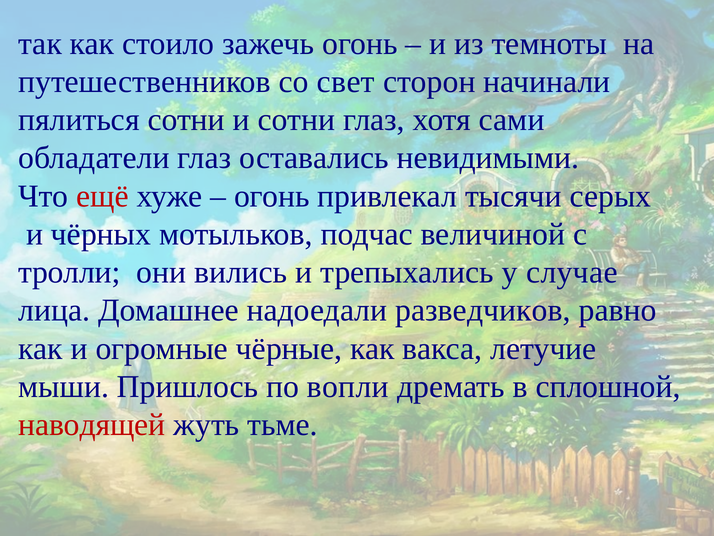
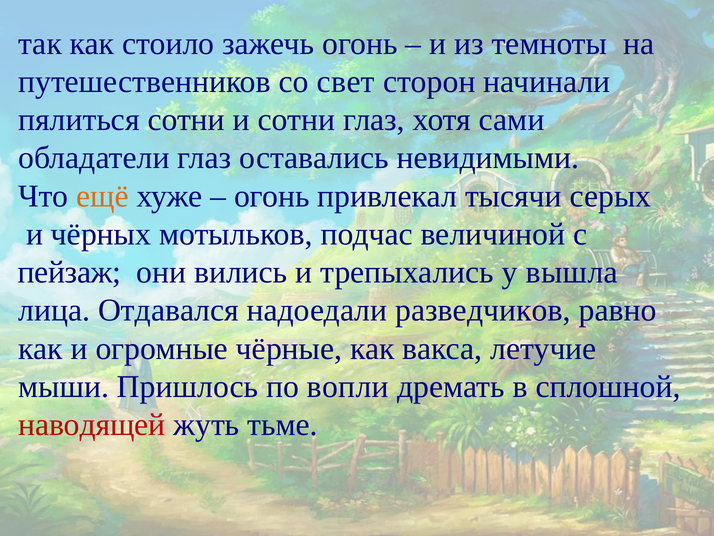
ещё colour: red -> orange
тролли: тролли -> пейзаж
случае: случае -> вышла
Домашнее: Домашнее -> Отдавался
